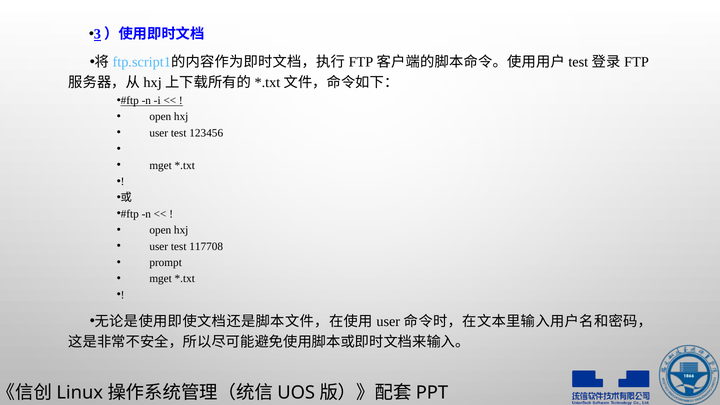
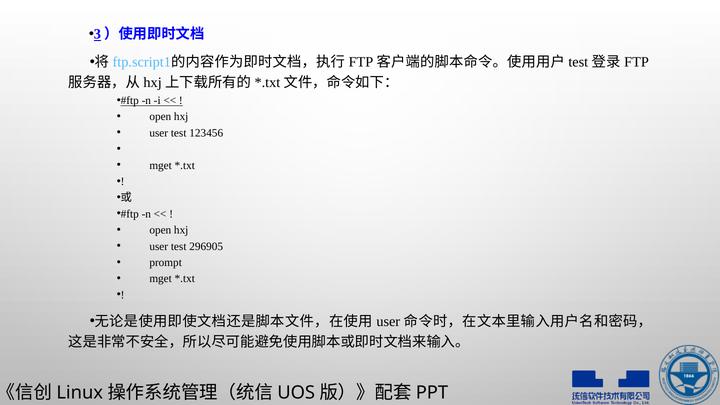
117708: 117708 -> 296905
